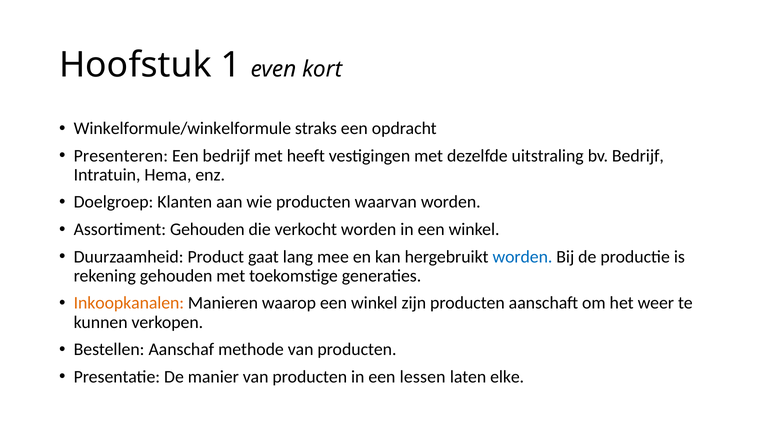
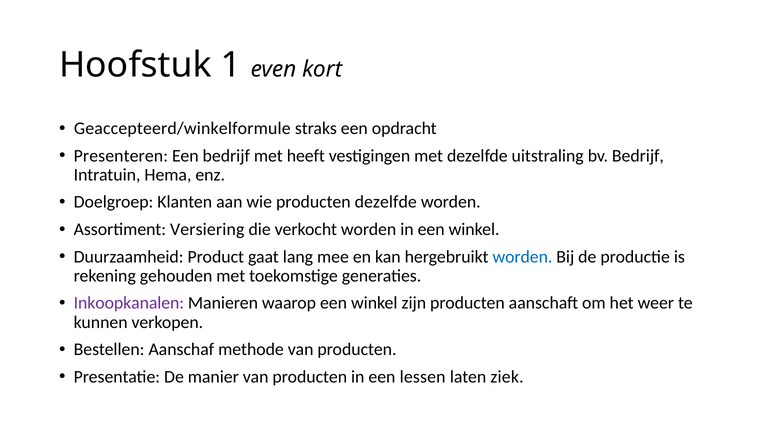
Winkelformule/winkelformule: Winkelformule/winkelformule -> Geaccepteerd/winkelformule
producten waarvan: waarvan -> dezelfde
Assortiment Gehouden: Gehouden -> Versiering
Inkoopkanalen colour: orange -> purple
elke: elke -> ziek
